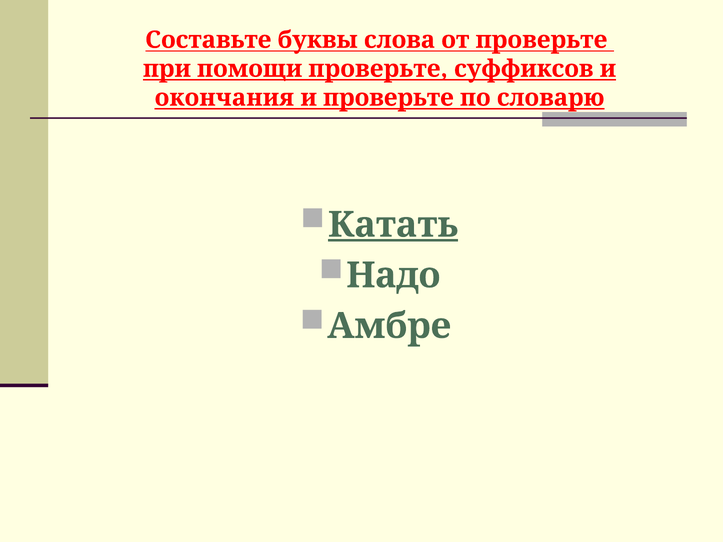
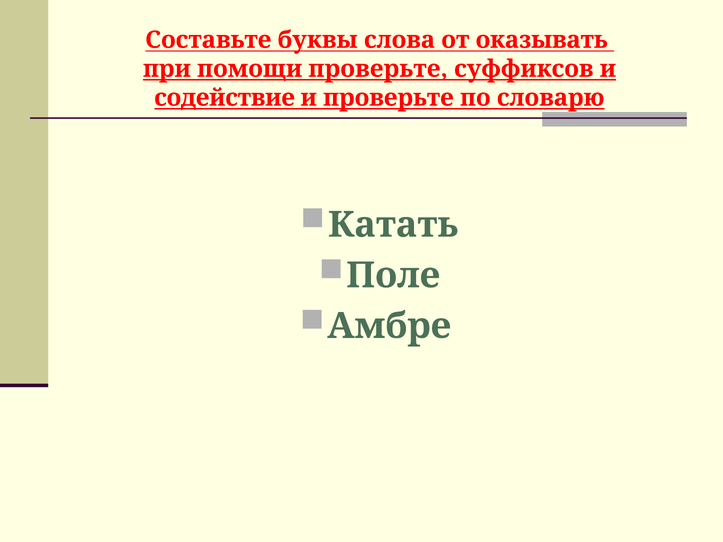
от проверьте: проверьте -> оказывать
окончания: окончания -> содействие
Катать underline: present -> none
Надо: Надо -> Поле
